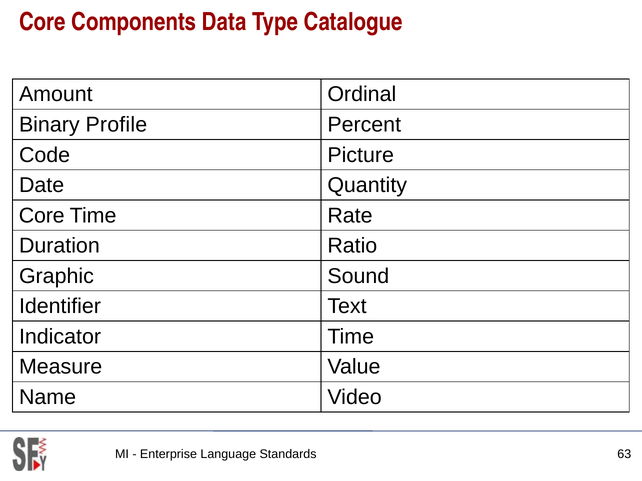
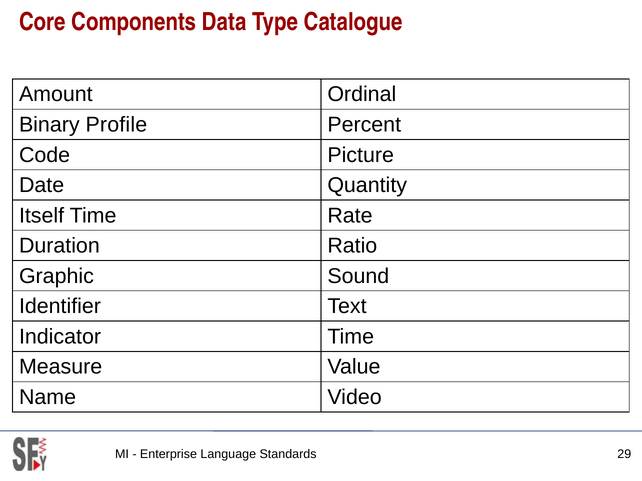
Core at (42, 216): Core -> Itself
63: 63 -> 29
